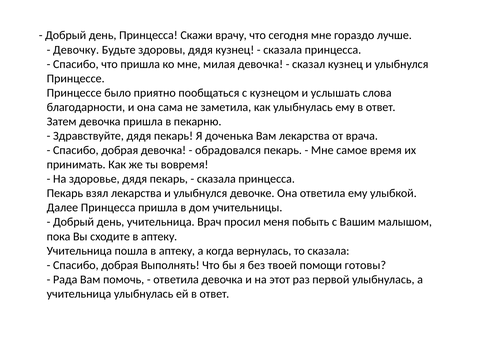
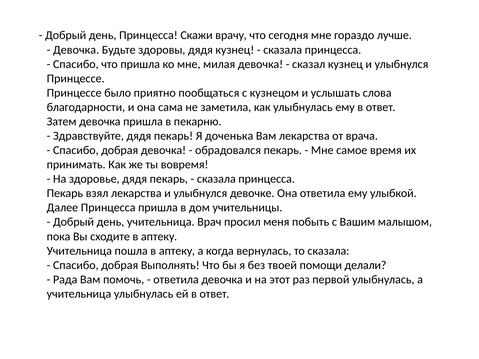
Девочку at (76, 50): Девочку -> Девочка
готовы: готовы -> делали
